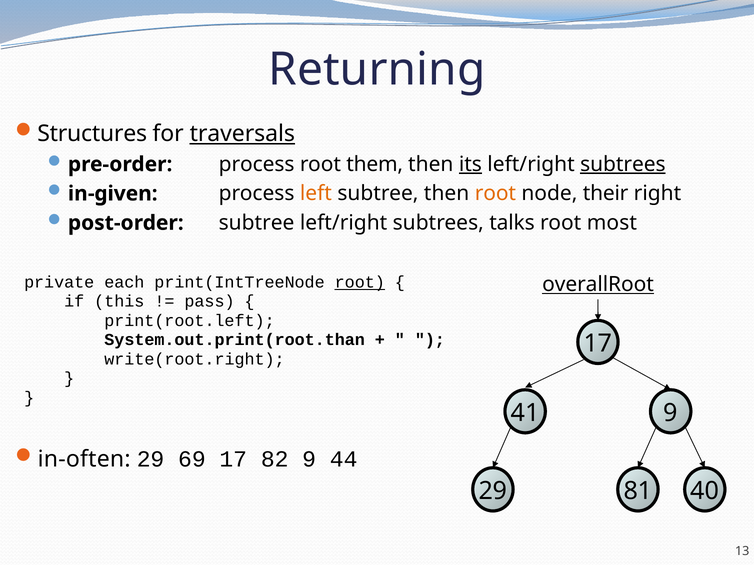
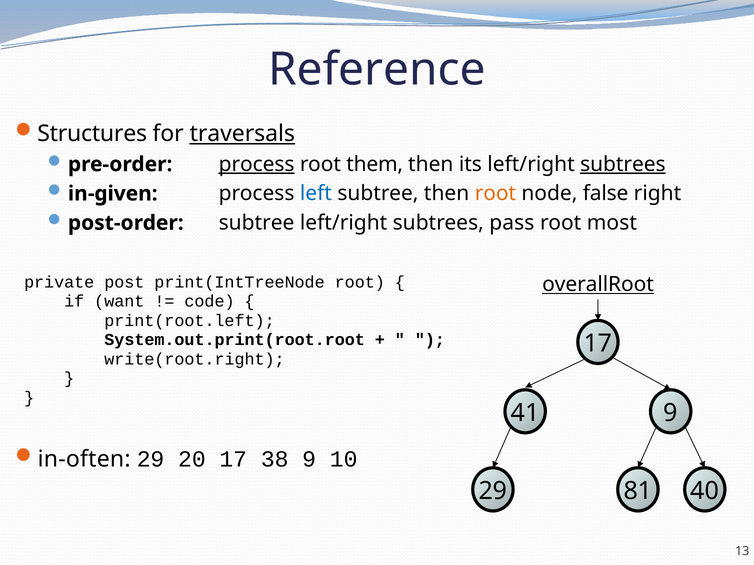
Returning: Returning -> Reference
process at (257, 164) underline: none -> present
its underline: present -> none
left colour: orange -> blue
their: their -> false
talks: talks -> pass
each: each -> post
root at (360, 282) underline: present -> none
this: this -> want
pass: pass -> code
System.out.print(root.than: System.out.print(root.than -> System.out.print(root.root
69: 69 -> 20
82: 82 -> 38
44: 44 -> 10
